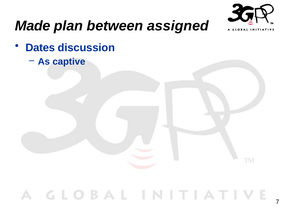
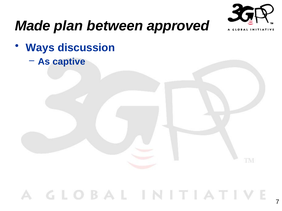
assigned: assigned -> approved
Dates: Dates -> Ways
